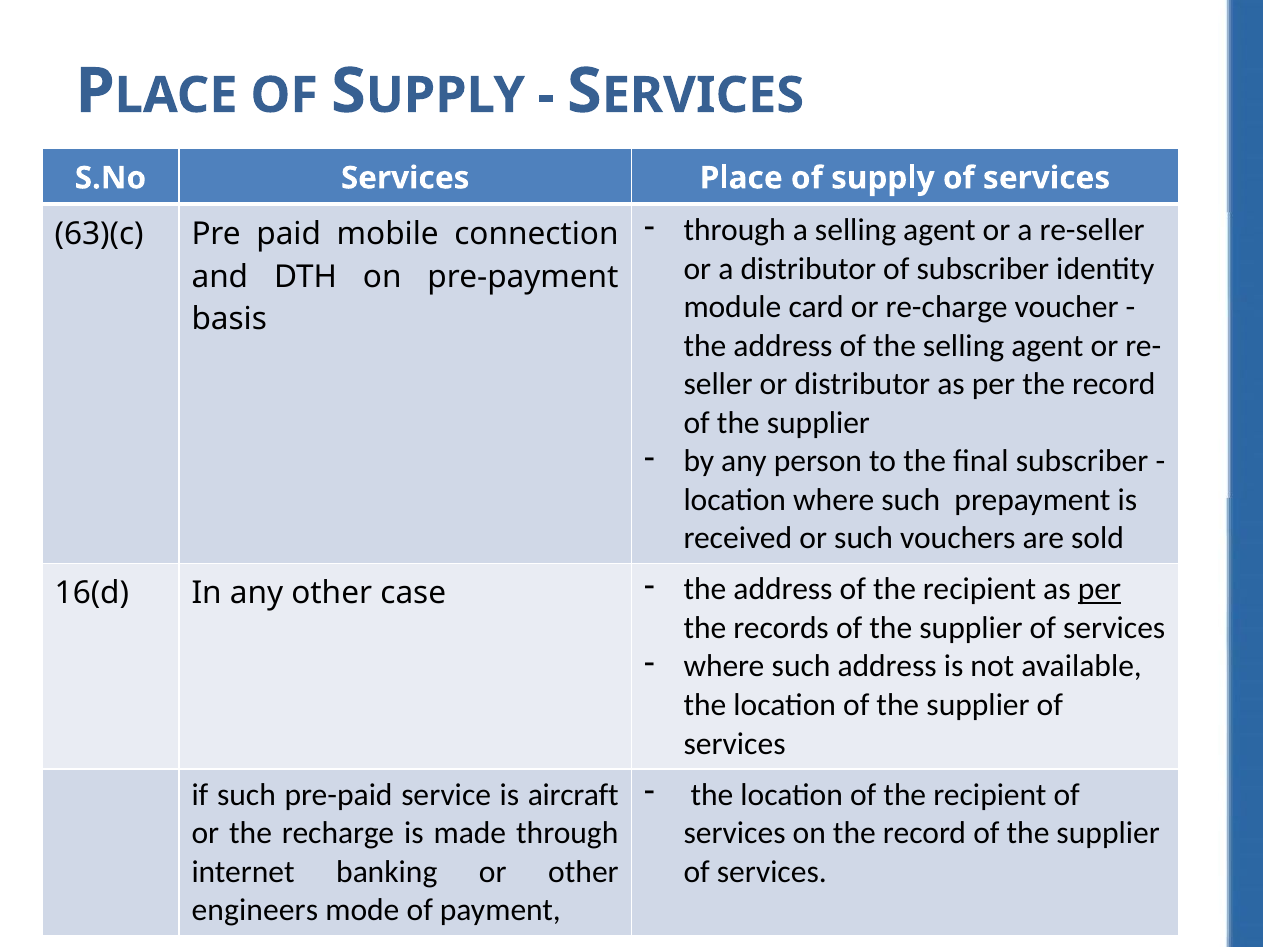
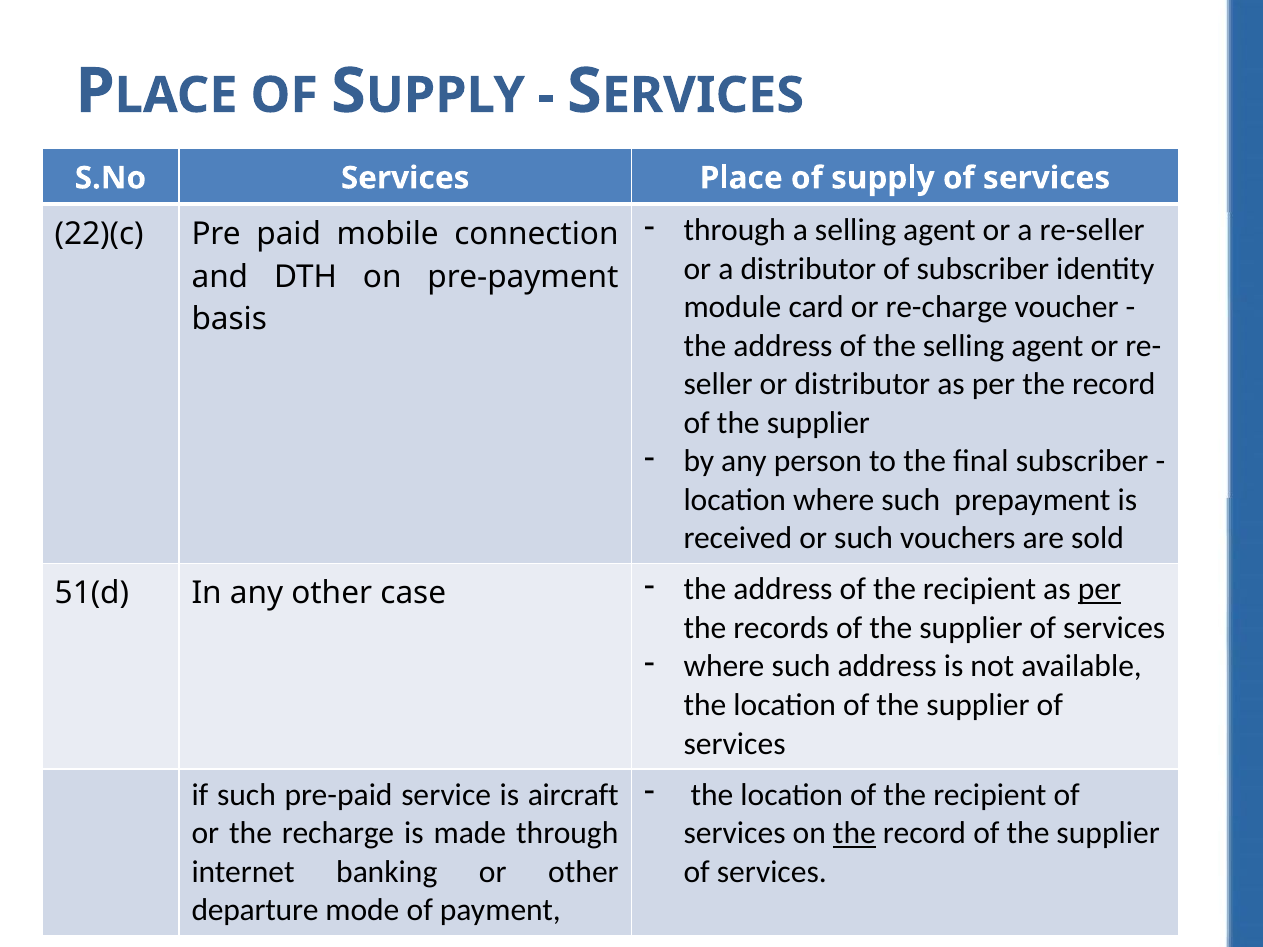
63)(c: 63)(c -> 22)(c
16(d: 16(d -> 51(d
the at (854, 834) underline: none -> present
engineers: engineers -> departure
